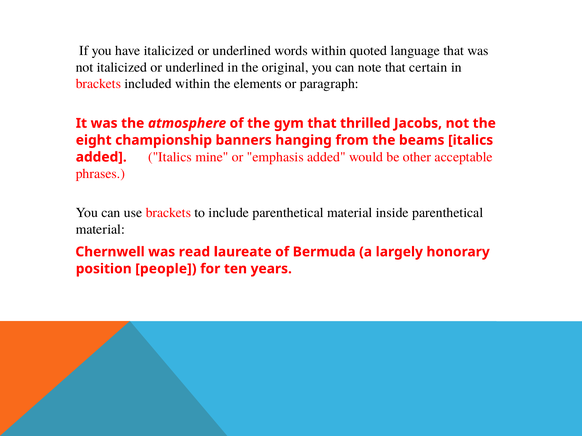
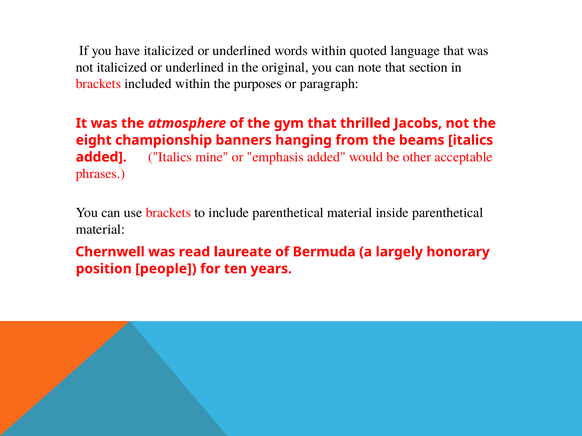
certain: certain -> section
elements: elements -> purposes
